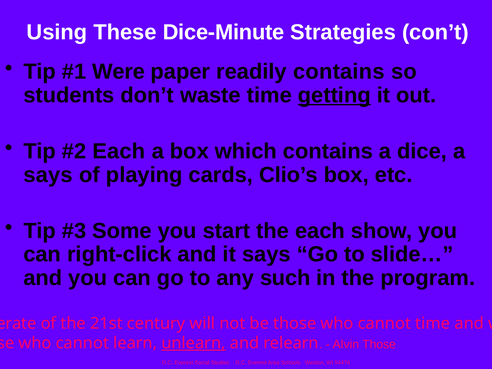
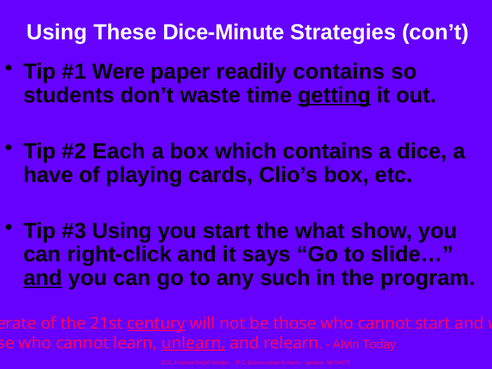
says at (48, 175): says -> have
Some at (122, 231): Some -> Using
the each: each -> what
and at (43, 278) underline: none -> present
century underline: none -> present
cannot time: time -> start
Alvin Those: Those -> Today
